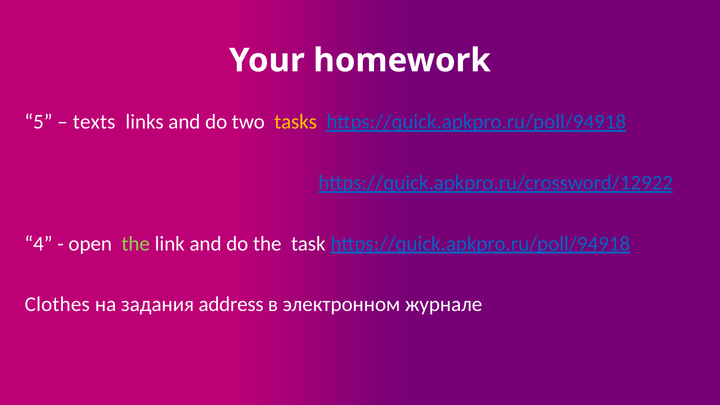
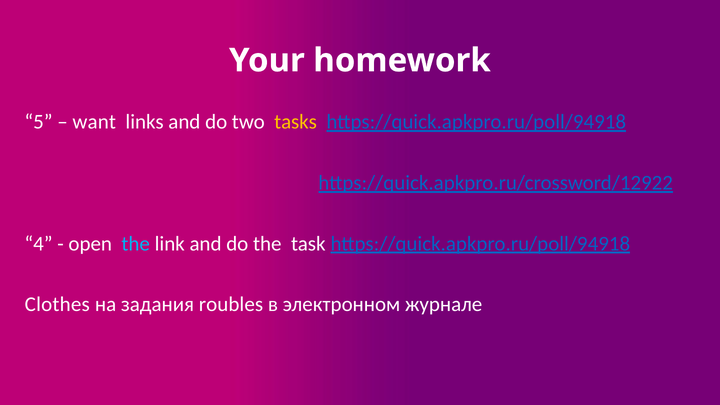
texts: texts -> want
the at (136, 244) colour: light green -> light blue
address: address -> roubles
